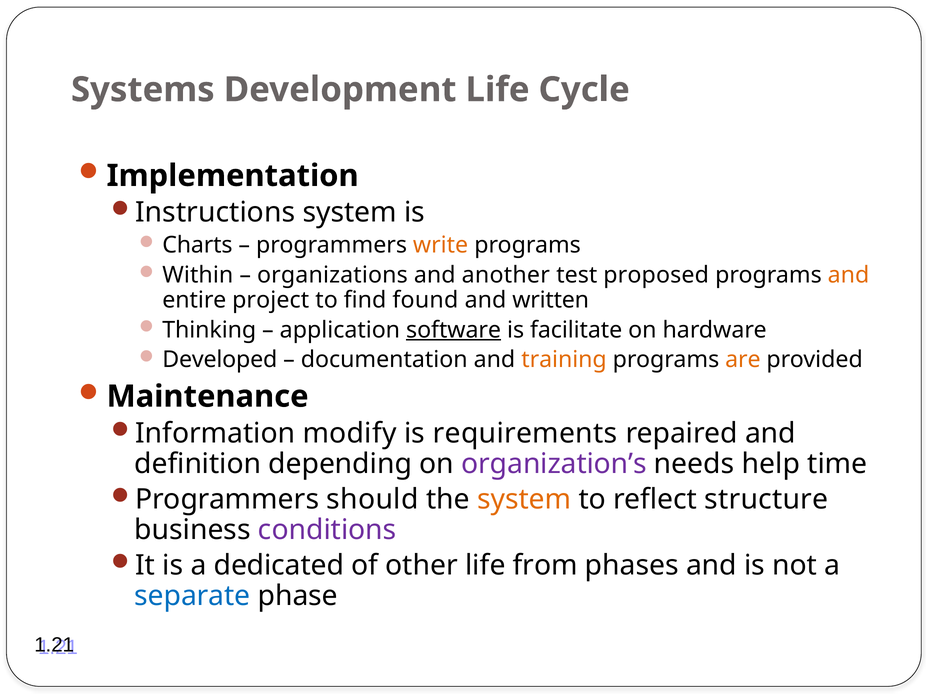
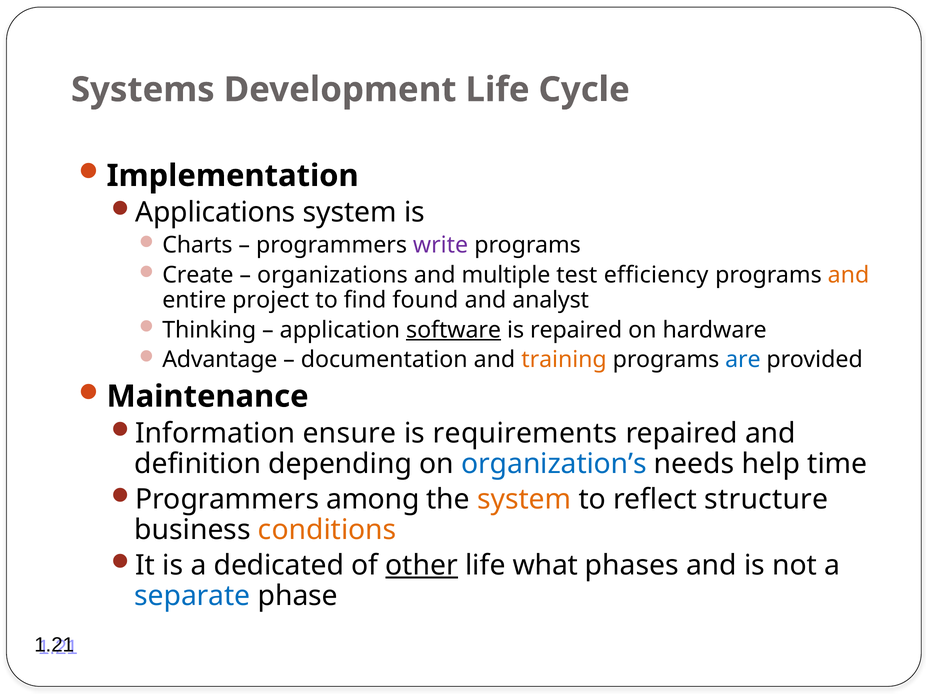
Instructions: Instructions -> Applications
write colour: orange -> purple
Within: Within -> Create
another: another -> multiple
proposed: proposed -> efficiency
written: written -> analyst
is facilitate: facilitate -> repaired
Developed: Developed -> Advantage
are colour: orange -> blue
modify: modify -> ensure
organization’s colour: purple -> blue
should: should -> among
conditions colour: purple -> orange
other underline: none -> present
from: from -> what
